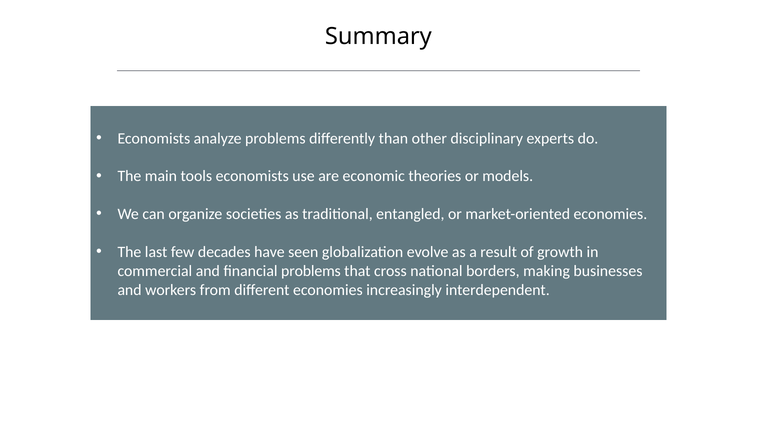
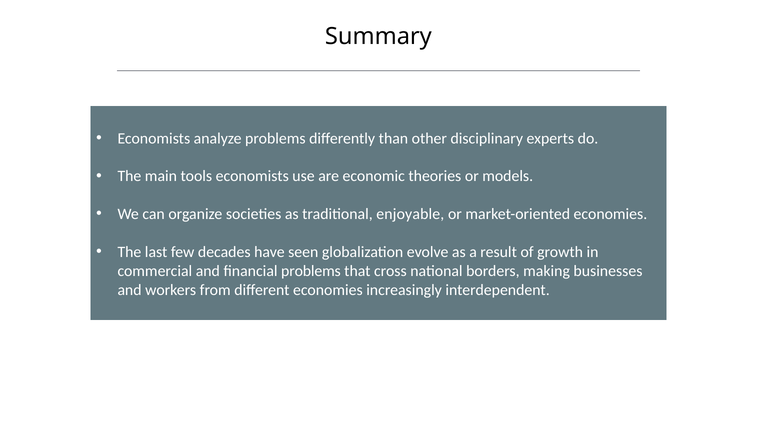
entangled: entangled -> enjoyable
